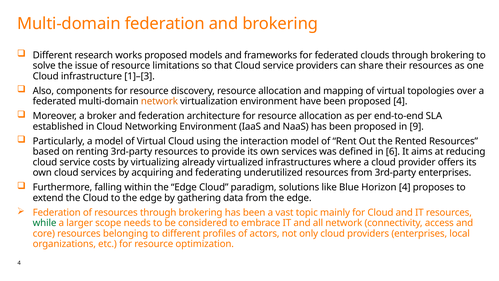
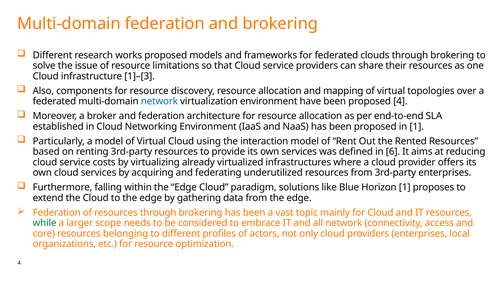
network at (159, 101) colour: orange -> blue
in 9: 9 -> 1
Horizon 4: 4 -> 1
